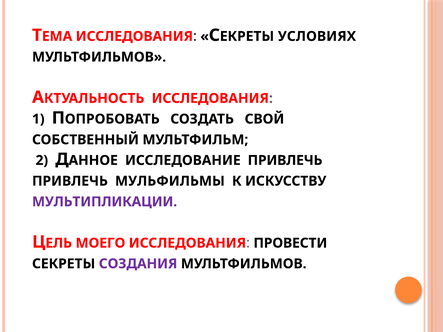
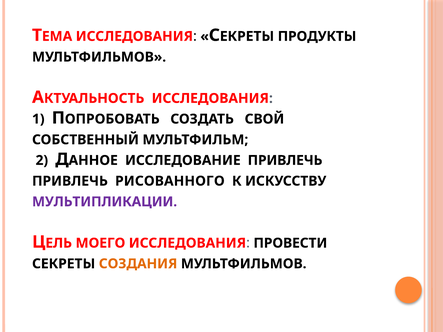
УСЛОВИЯХ: УСЛОВИЯХ -> ПРОДУКТЫ
МУЛЬФИЛЬМЫ: МУЛЬФИЛЬМЫ -> РИСОВАННОГО
СОЗДАНИЯ colour: purple -> orange
